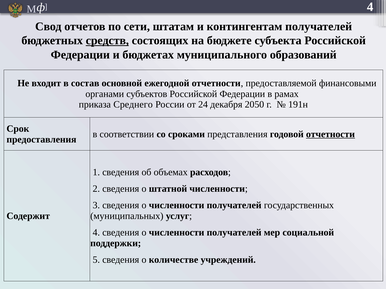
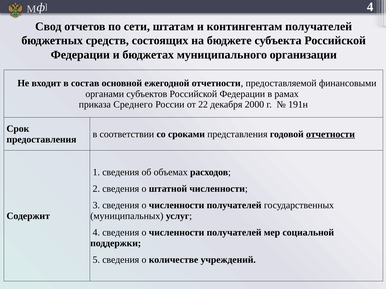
средств underline: present -> none
образований: образований -> организации
24: 24 -> 22
2050: 2050 -> 2000
